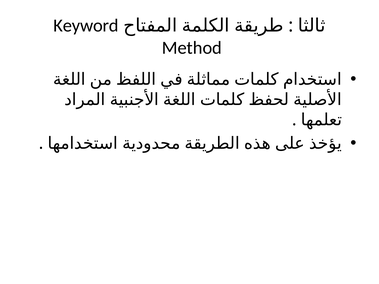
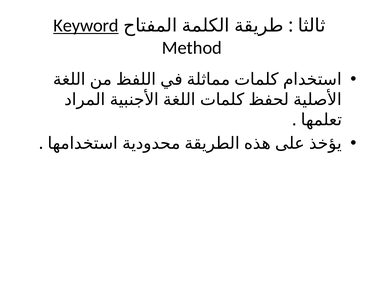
Keyword underline: none -> present
